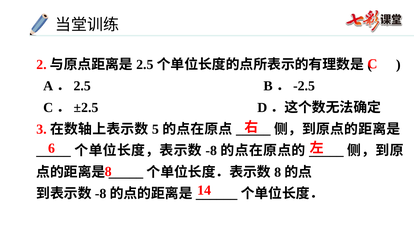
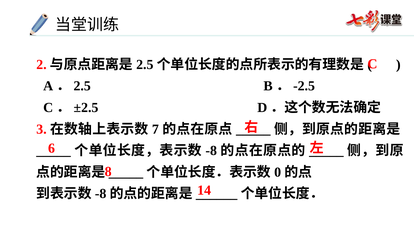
5: 5 -> 7
8 at (278, 172): 8 -> 0
